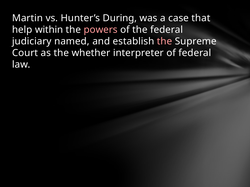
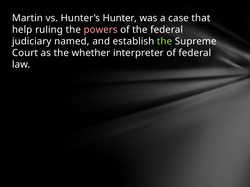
During: During -> Hunter
within: within -> ruling
the at (165, 41) colour: pink -> light green
